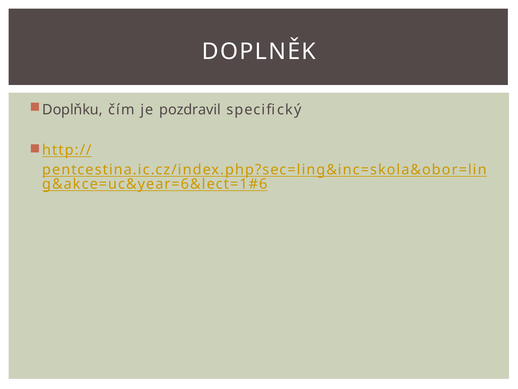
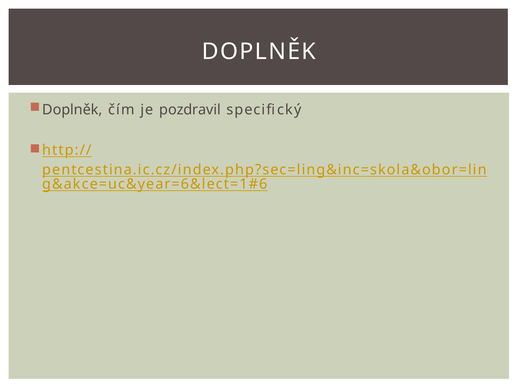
Doplňku at (72, 110): Doplňku -> Doplněk
